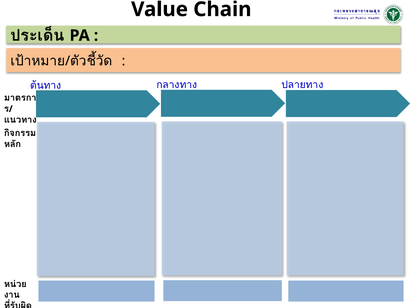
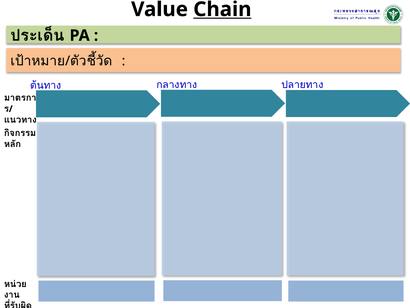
Chain underline: none -> present
